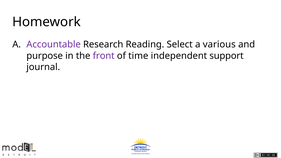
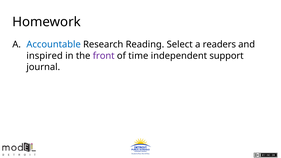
Accountable colour: purple -> blue
various: various -> readers
purpose: purpose -> inspired
